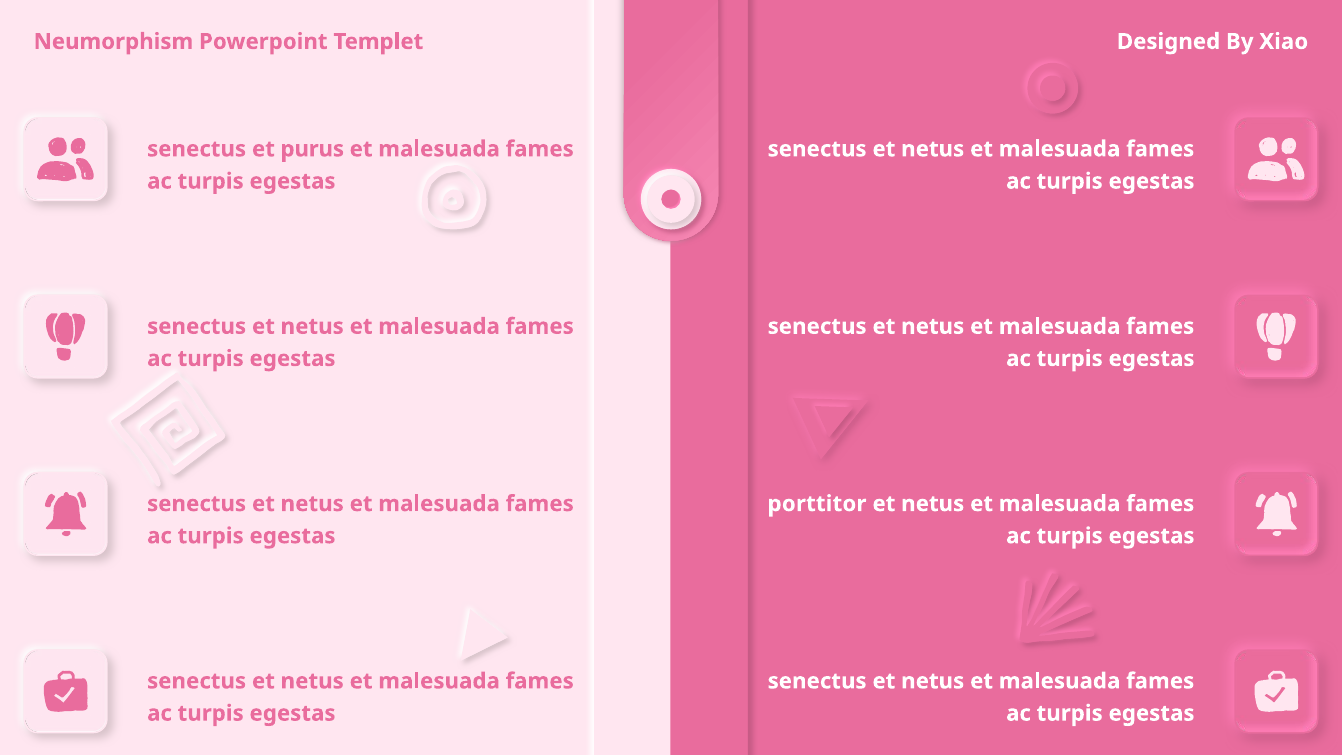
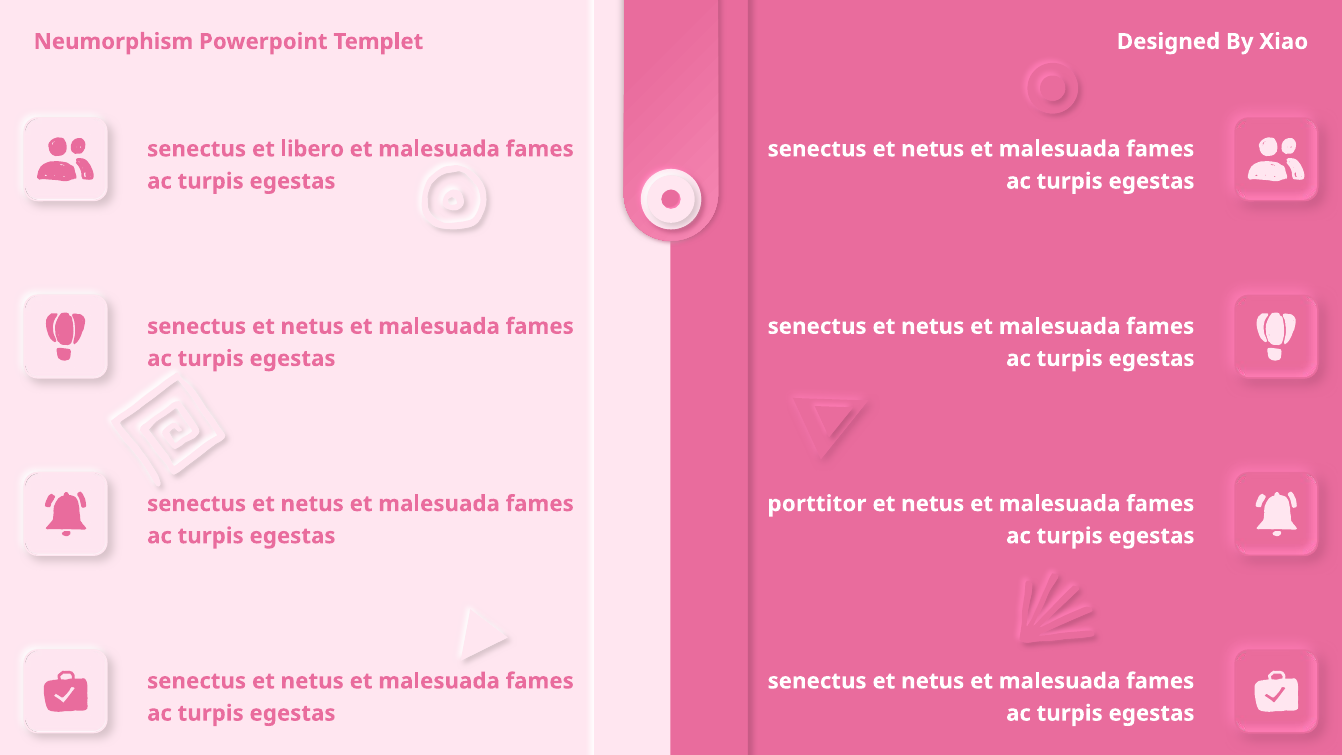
purus: purus -> libero
